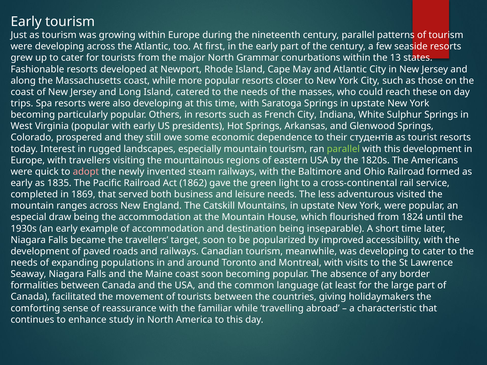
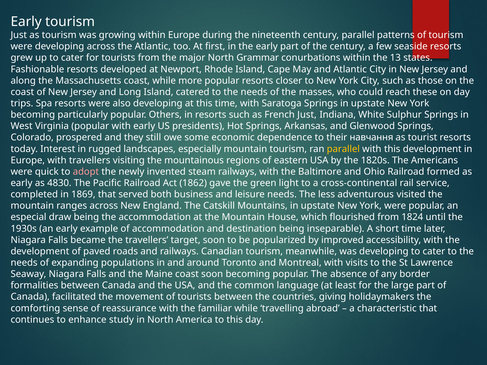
French City: City -> Just
студентів: студентів -> навчання
parallel at (343, 149) colour: light green -> yellow
1835: 1835 -> 4830
